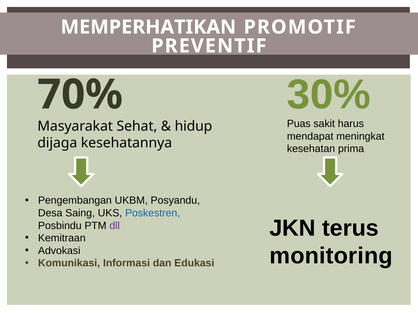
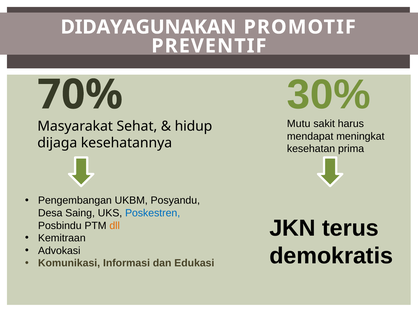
MEMPERHATIKAN: MEMPERHATIKAN -> DIDAYAGUNAKAN
Puas: Puas -> Mutu
dll colour: purple -> orange
monitoring: monitoring -> demokratis
